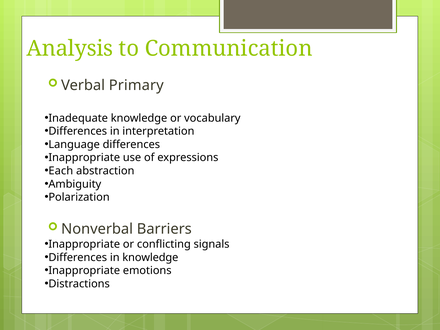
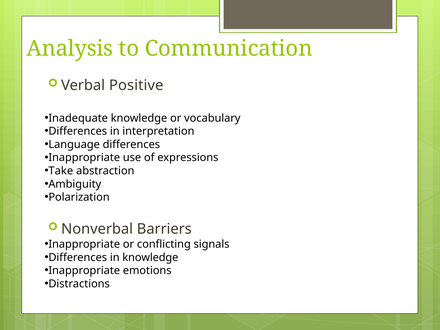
Primary: Primary -> Positive
Each: Each -> Take
